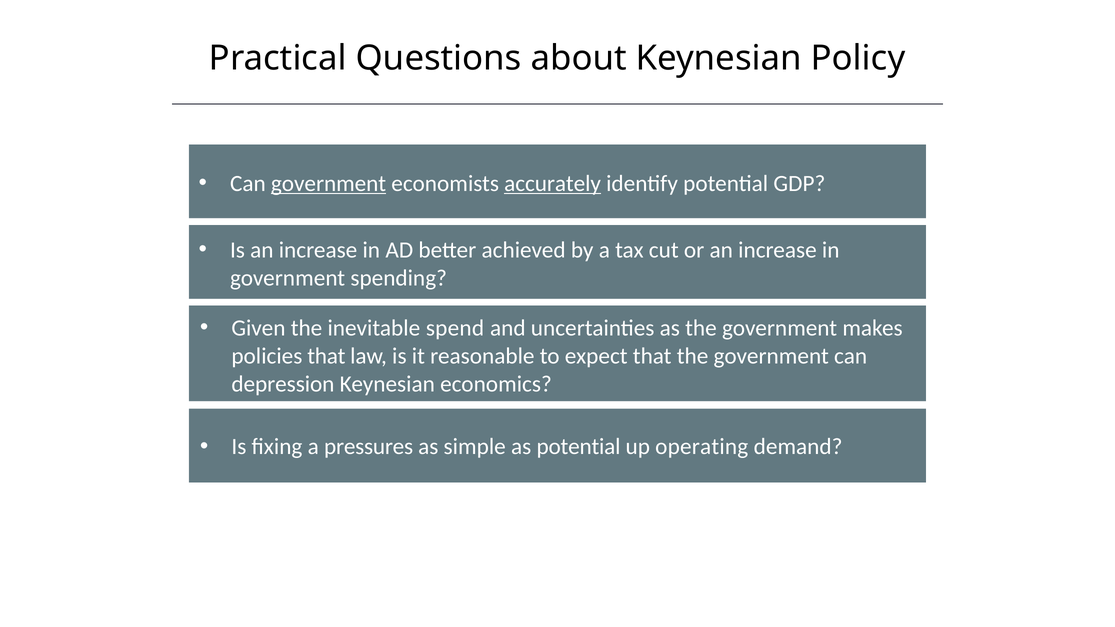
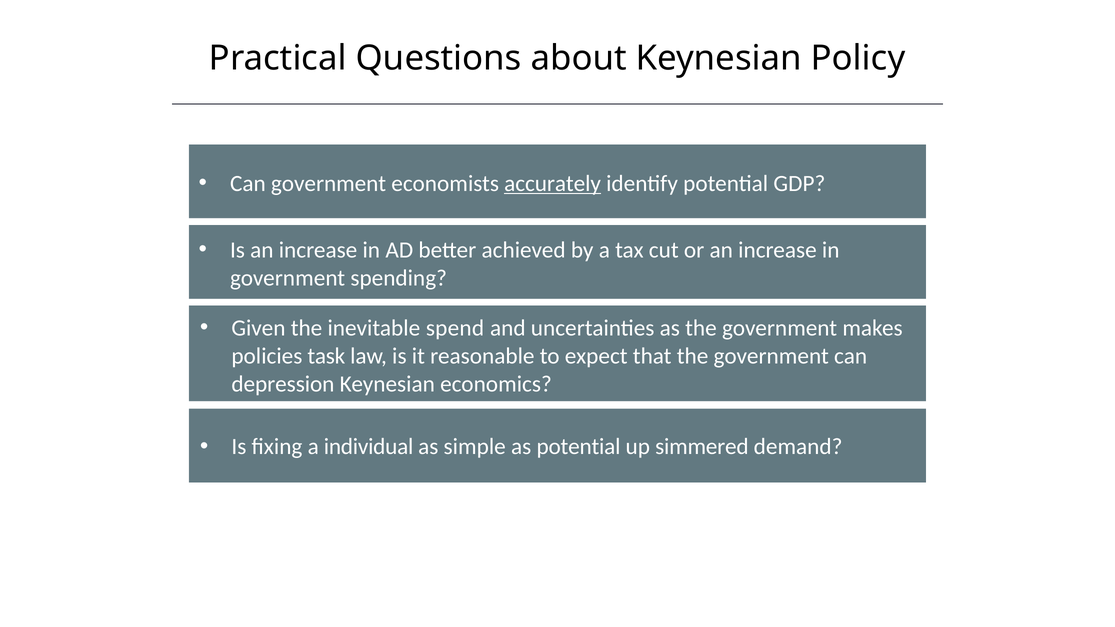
government at (329, 184) underline: present -> none
policies that: that -> task
pressures: pressures -> individual
operating: operating -> simmered
